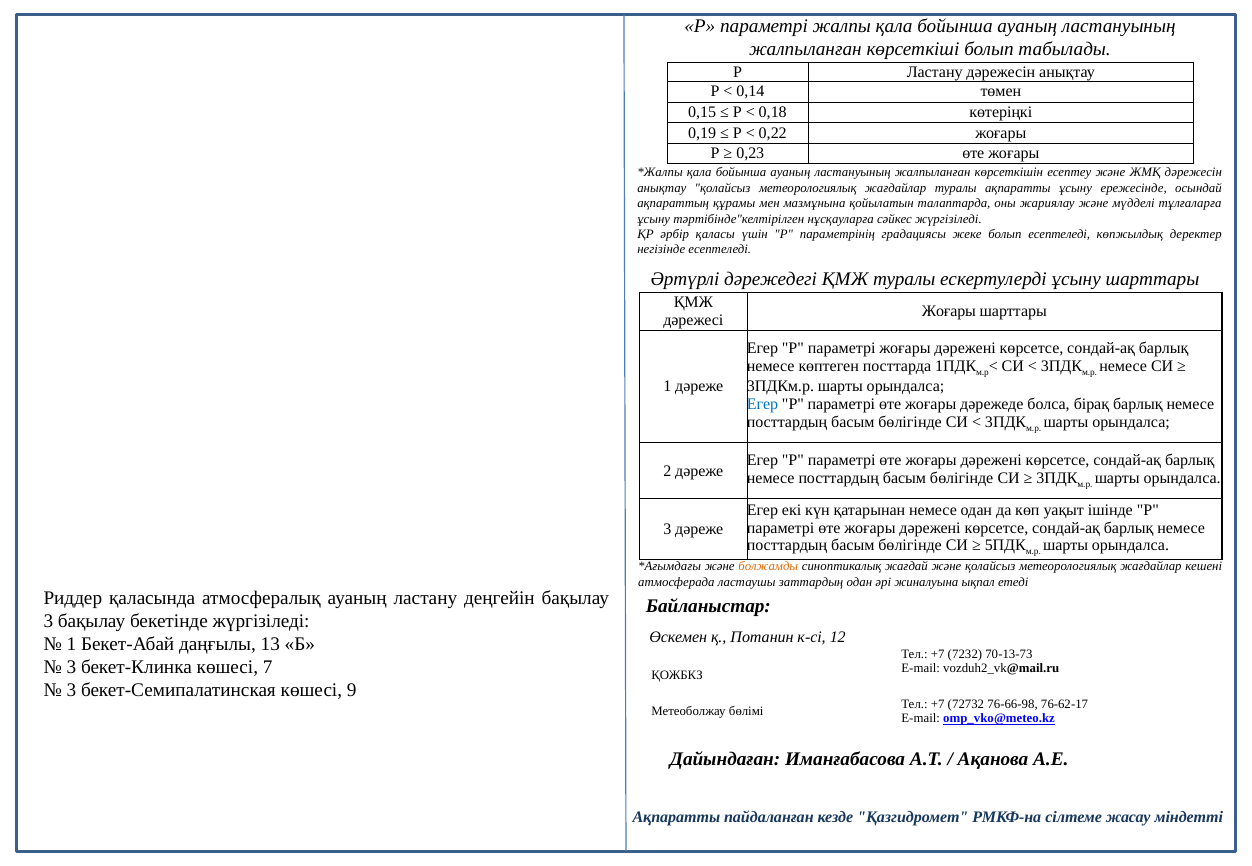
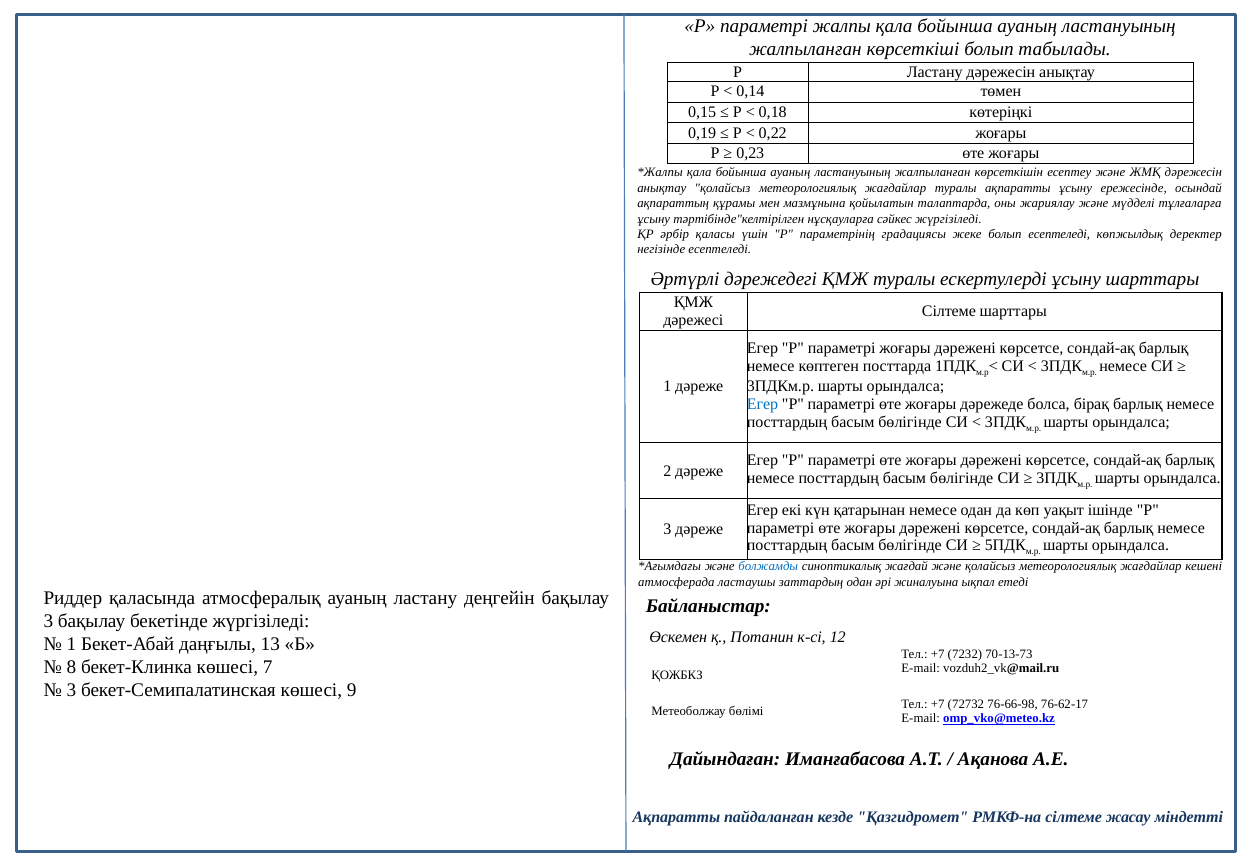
Жоғары at (949, 312): Жоғары -> Сілтеме
болжамды colour: orange -> blue
3 at (71, 668): 3 -> 8
